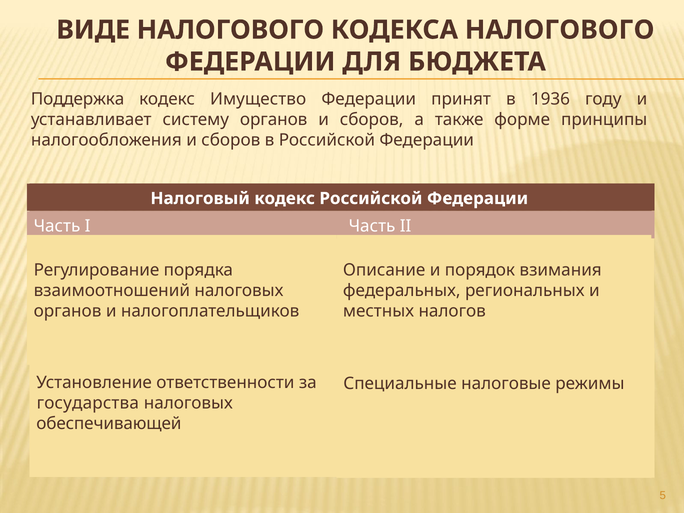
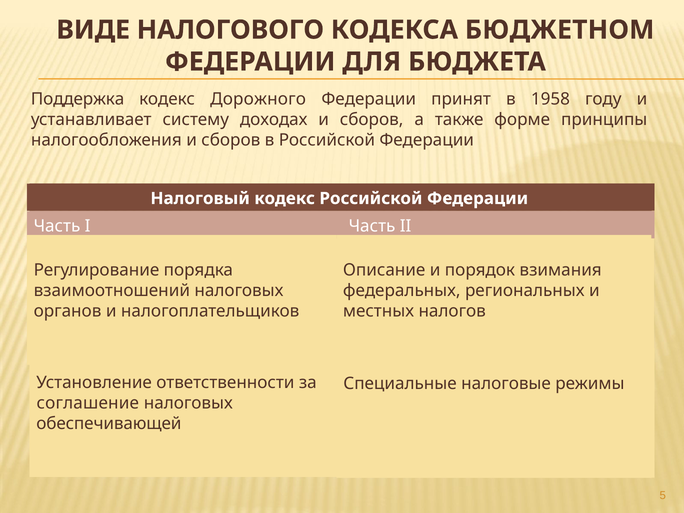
КОДЕКСА НАЛОГОВОГО: НАЛОГОВОГО -> БЮДЖЕТНОМ
Имущество: Имущество -> Дорожного
1936: 1936 -> 1958
систему органов: органов -> доходах
государства: государства -> соглашение
